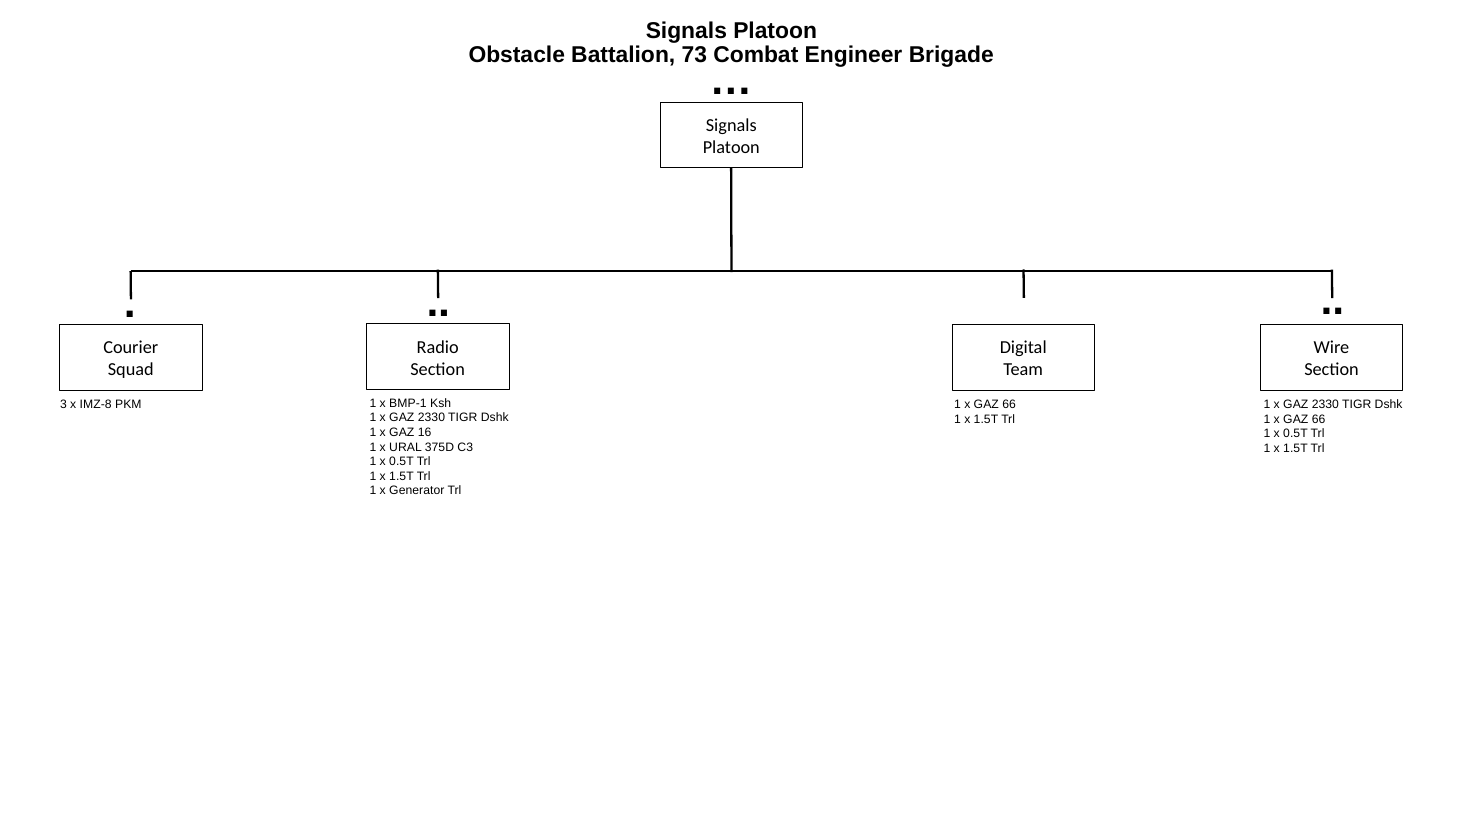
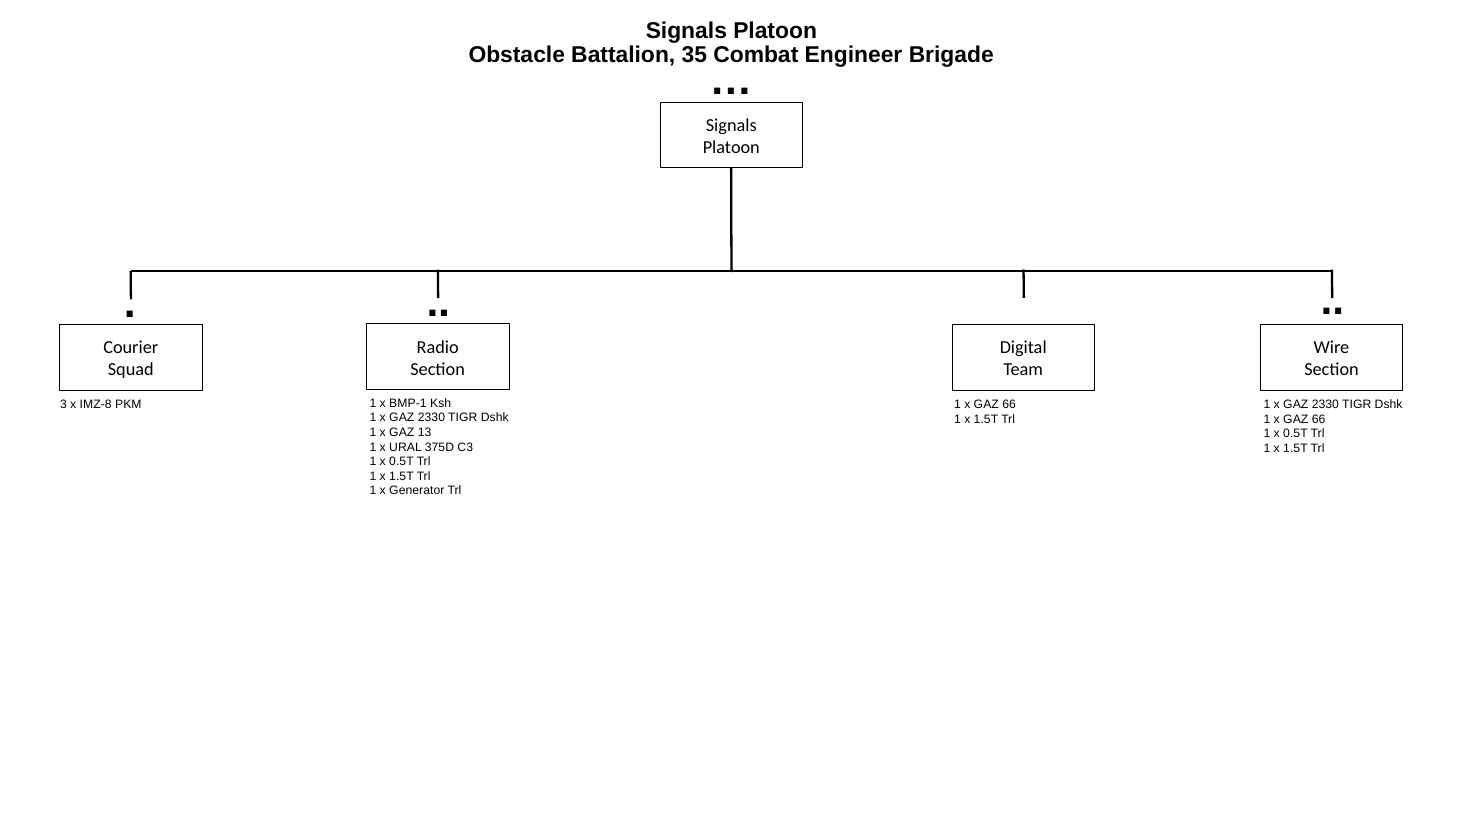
73: 73 -> 35
16: 16 -> 13
